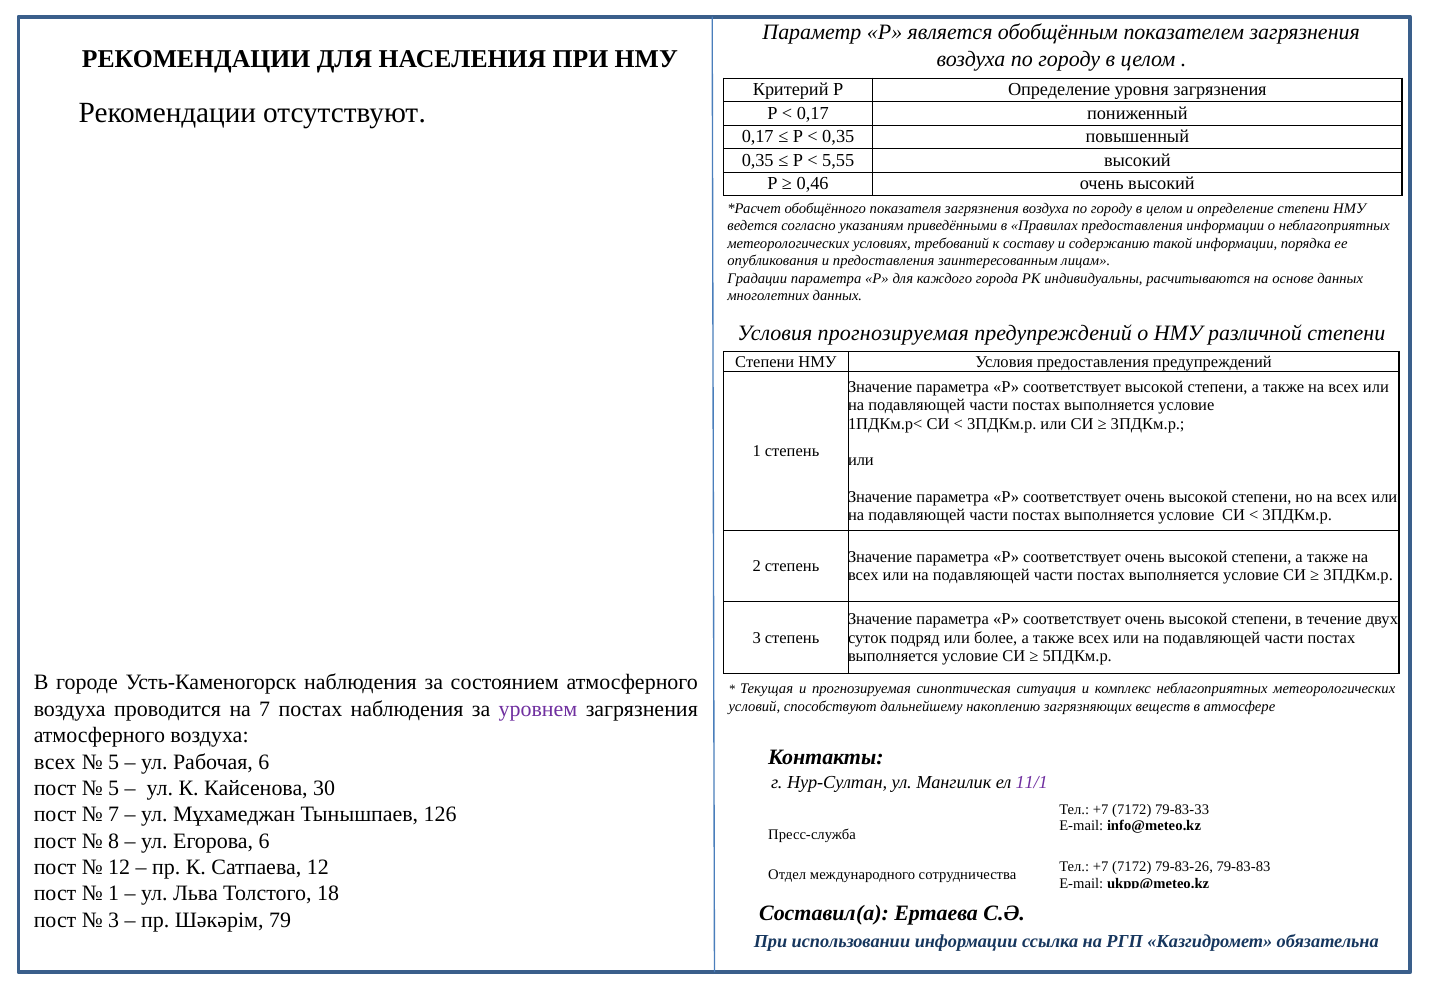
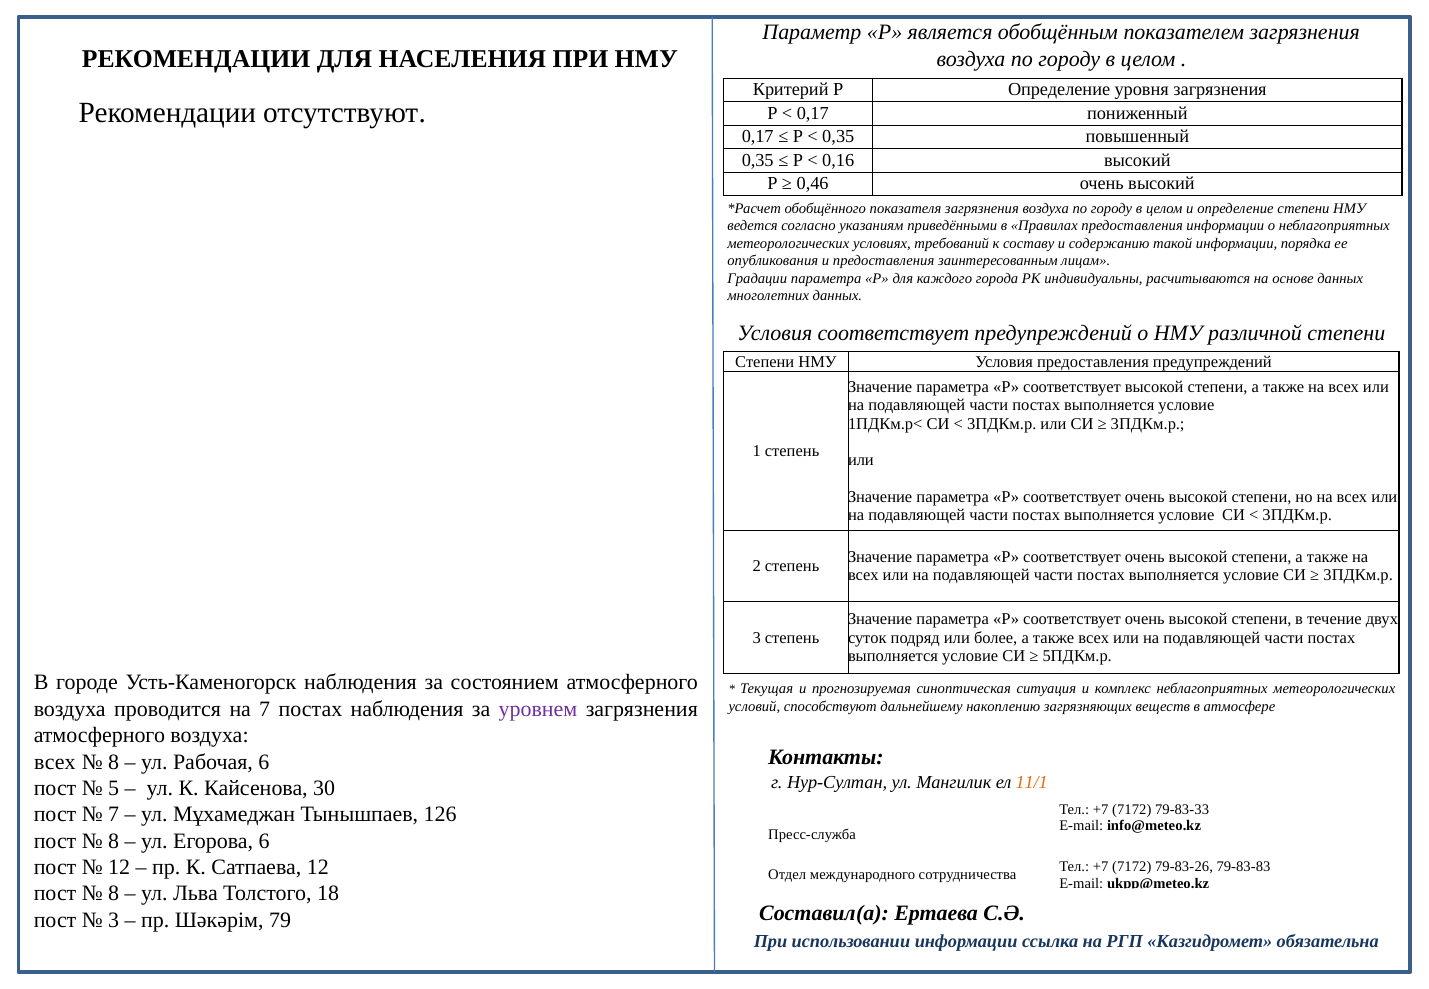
5,55: 5,55 -> 0,16
Условия прогнозируемая: прогнозируемая -> соответствует
5 at (114, 762): 5 -> 8
11/1 colour: purple -> orange
1 at (114, 894): 1 -> 8
